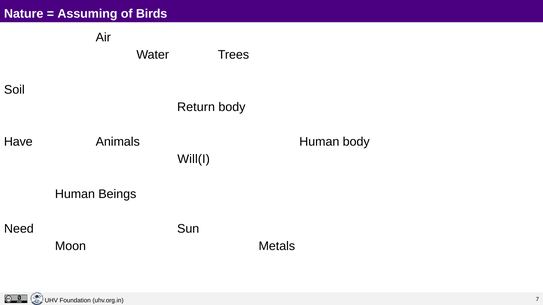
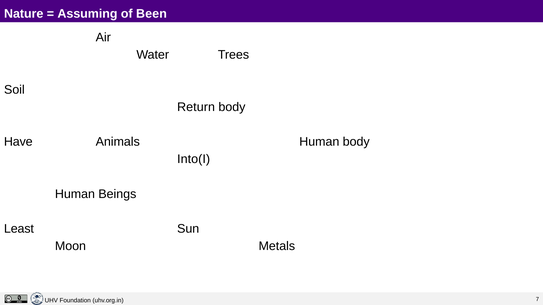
Birds: Birds -> Been
Will(I: Will(I -> Into(I
Need: Need -> Least
